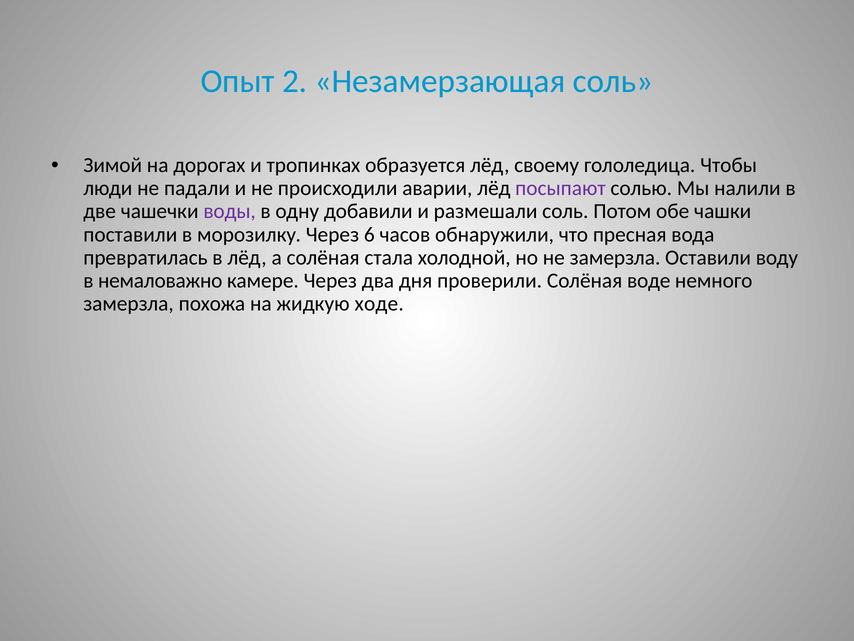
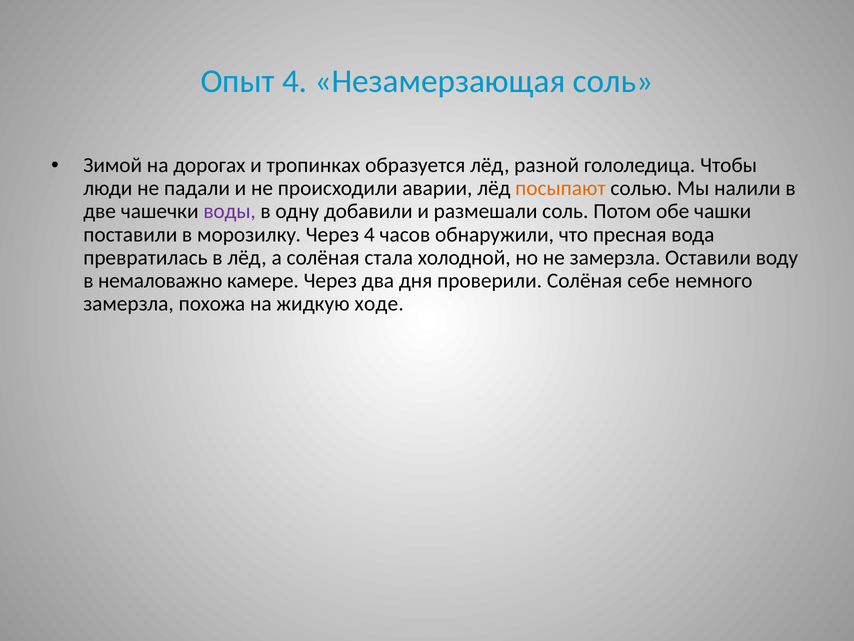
Опыт 2: 2 -> 4
своему: своему -> разной
посыпают colour: purple -> orange
Через 6: 6 -> 4
воде: воде -> себе
